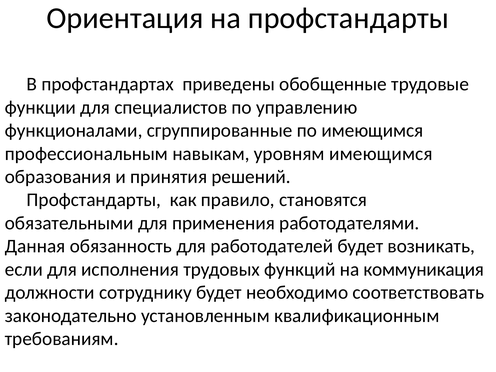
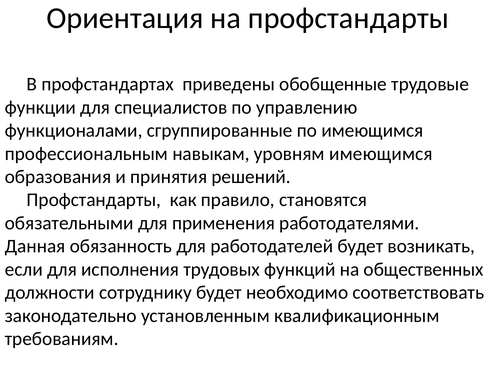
коммуникация: коммуникация -> общественных
